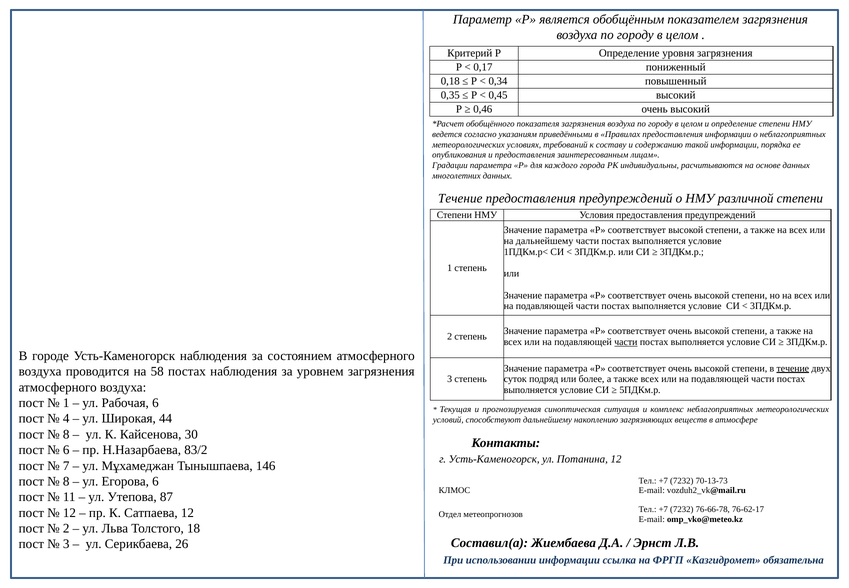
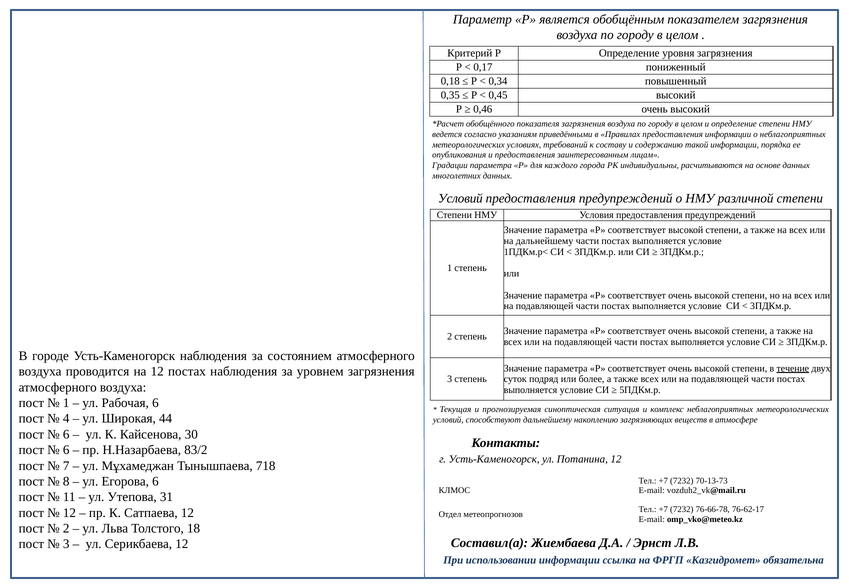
Течение at (460, 198): Течение -> Условий
части at (626, 342) underline: present -> none
на 58: 58 -> 12
8 at (66, 434): 8 -> 6
146: 146 -> 718
87: 87 -> 31
Серикбаева 26: 26 -> 12
